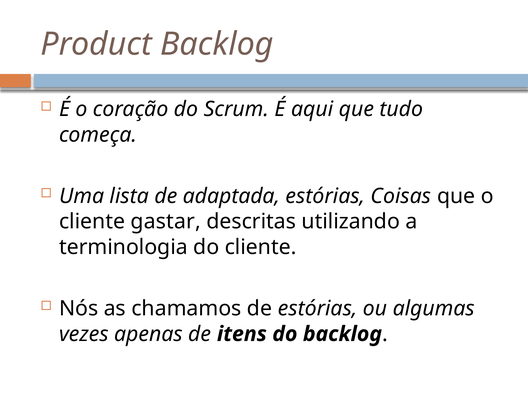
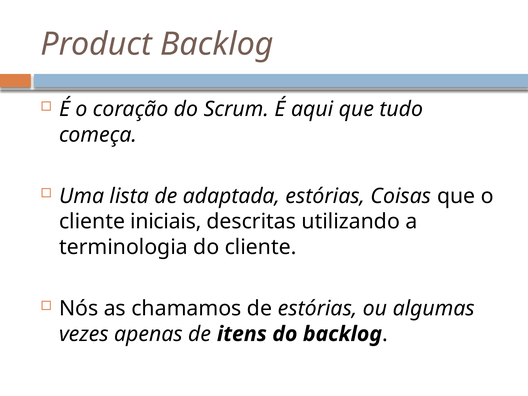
gastar: gastar -> iniciais
